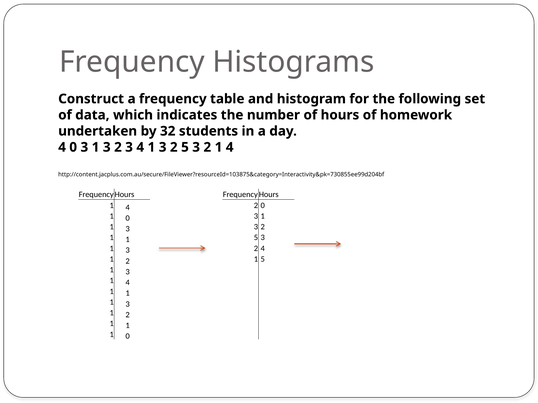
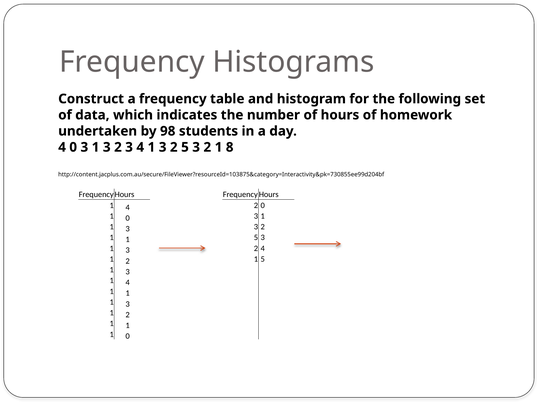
32: 32 -> 98
2 1 4: 4 -> 8
